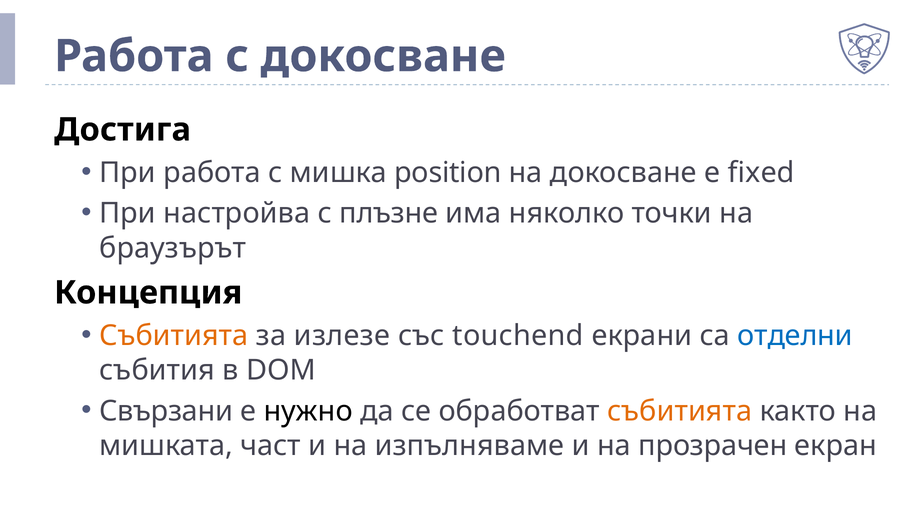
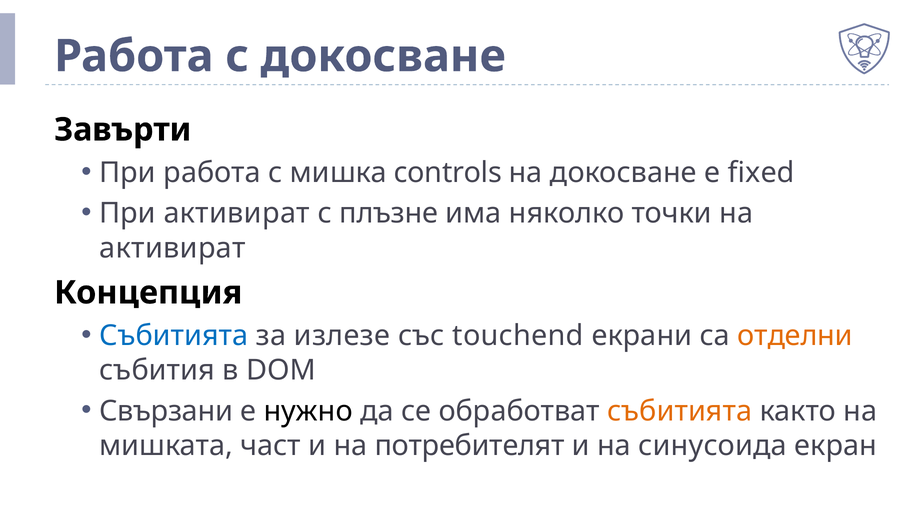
Достига: Достига -> Завърти
position: position -> controls
При настройва: настройва -> активират
браузърът at (173, 248): браузърът -> активират
Събитията at (174, 336) colour: orange -> blue
отделни colour: blue -> orange
изпълняваме: изпълняваме -> потребителят
прозрачен: прозрачен -> синусоида
